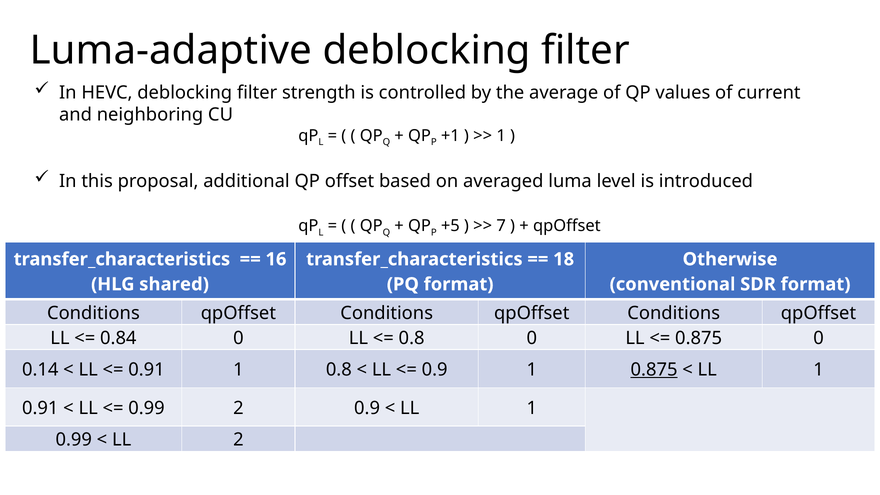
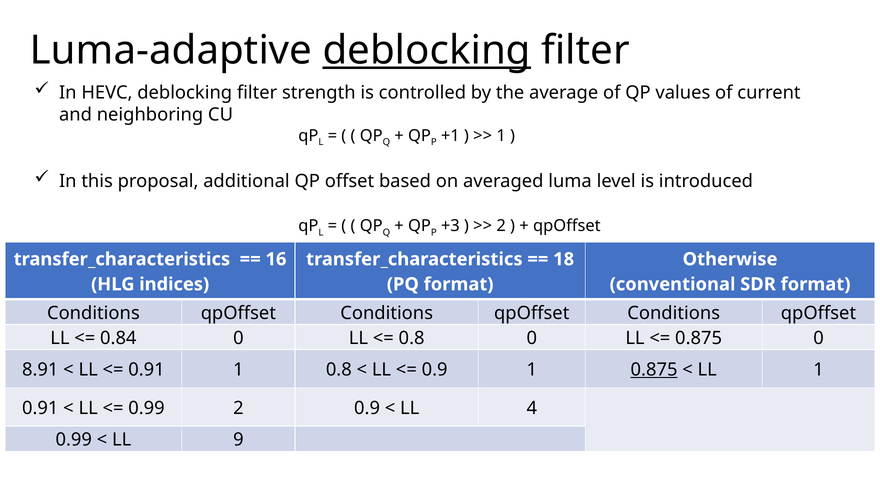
deblocking at (427, 50) underline: none -> present
+5: +5 -> +3
7 at (501, 226): 7 -> 2
shared: shared -> indices
0.14: 0.14 -> 8.91
1 at (532, 408): 1 -> 4
LL 2: 2 -> 9
